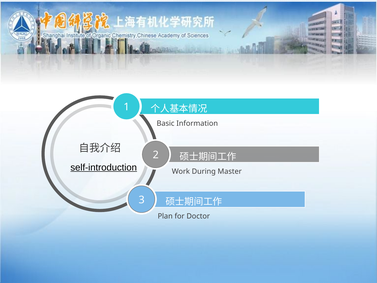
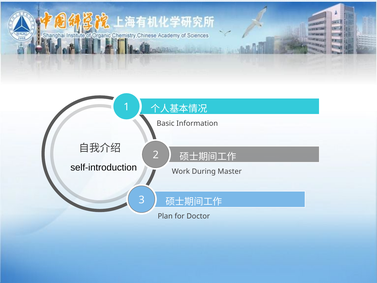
self-introduction underline: present -> none
